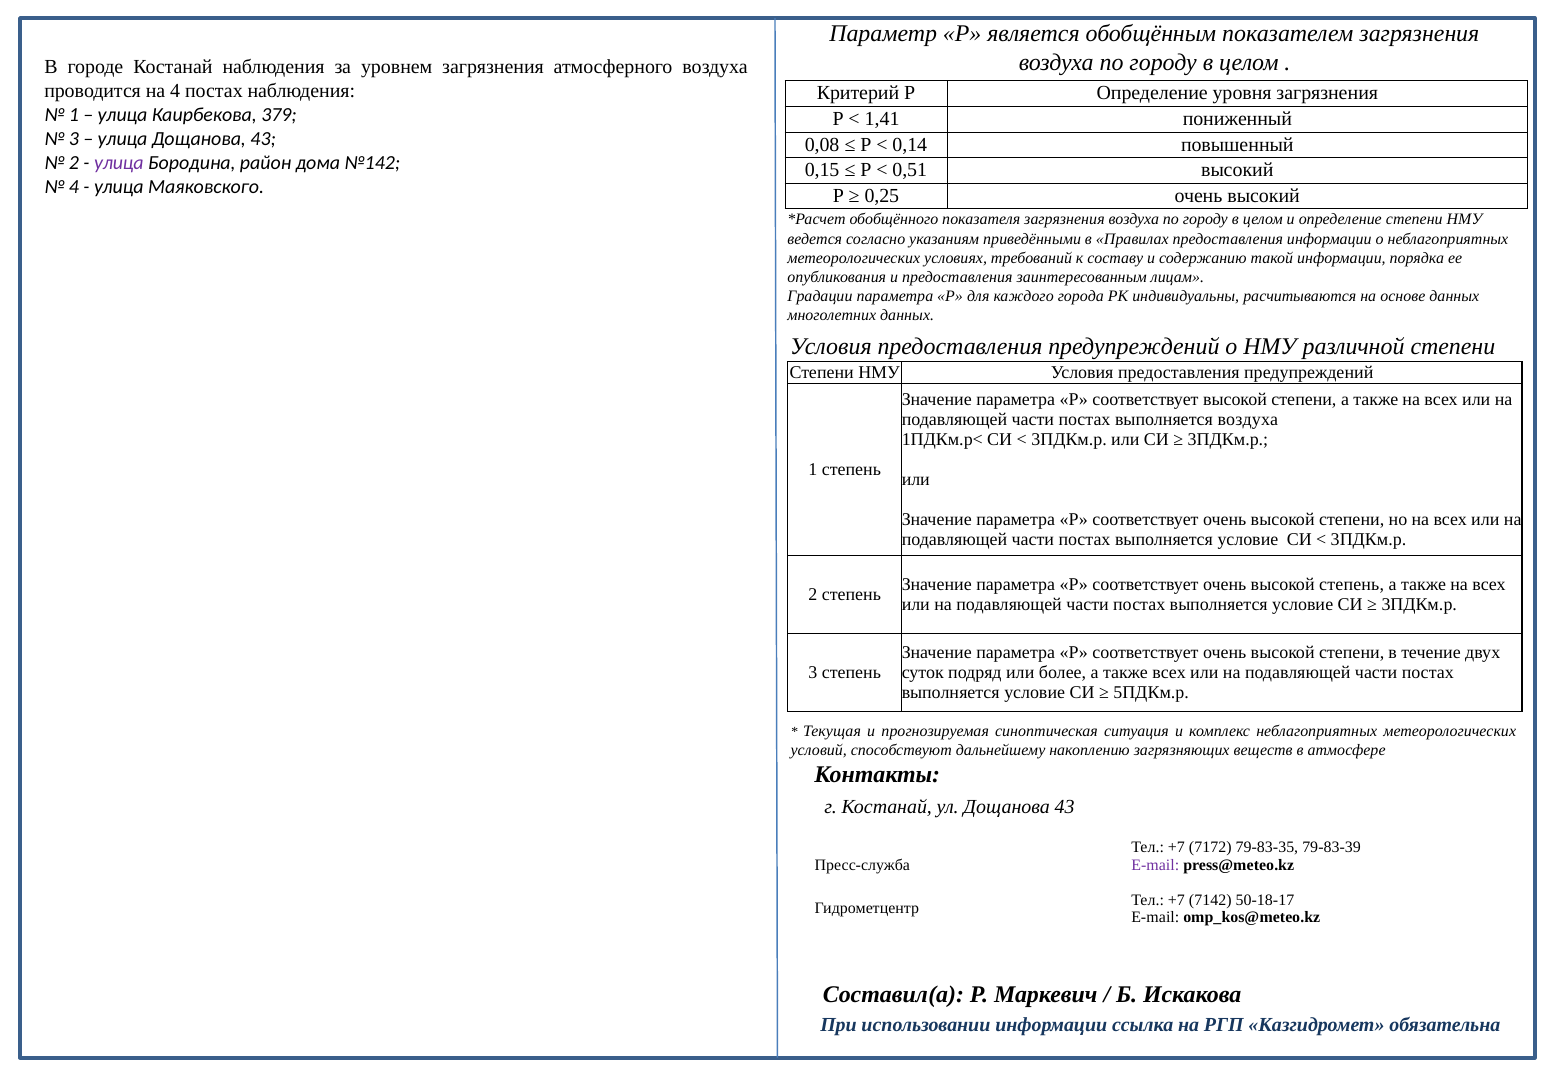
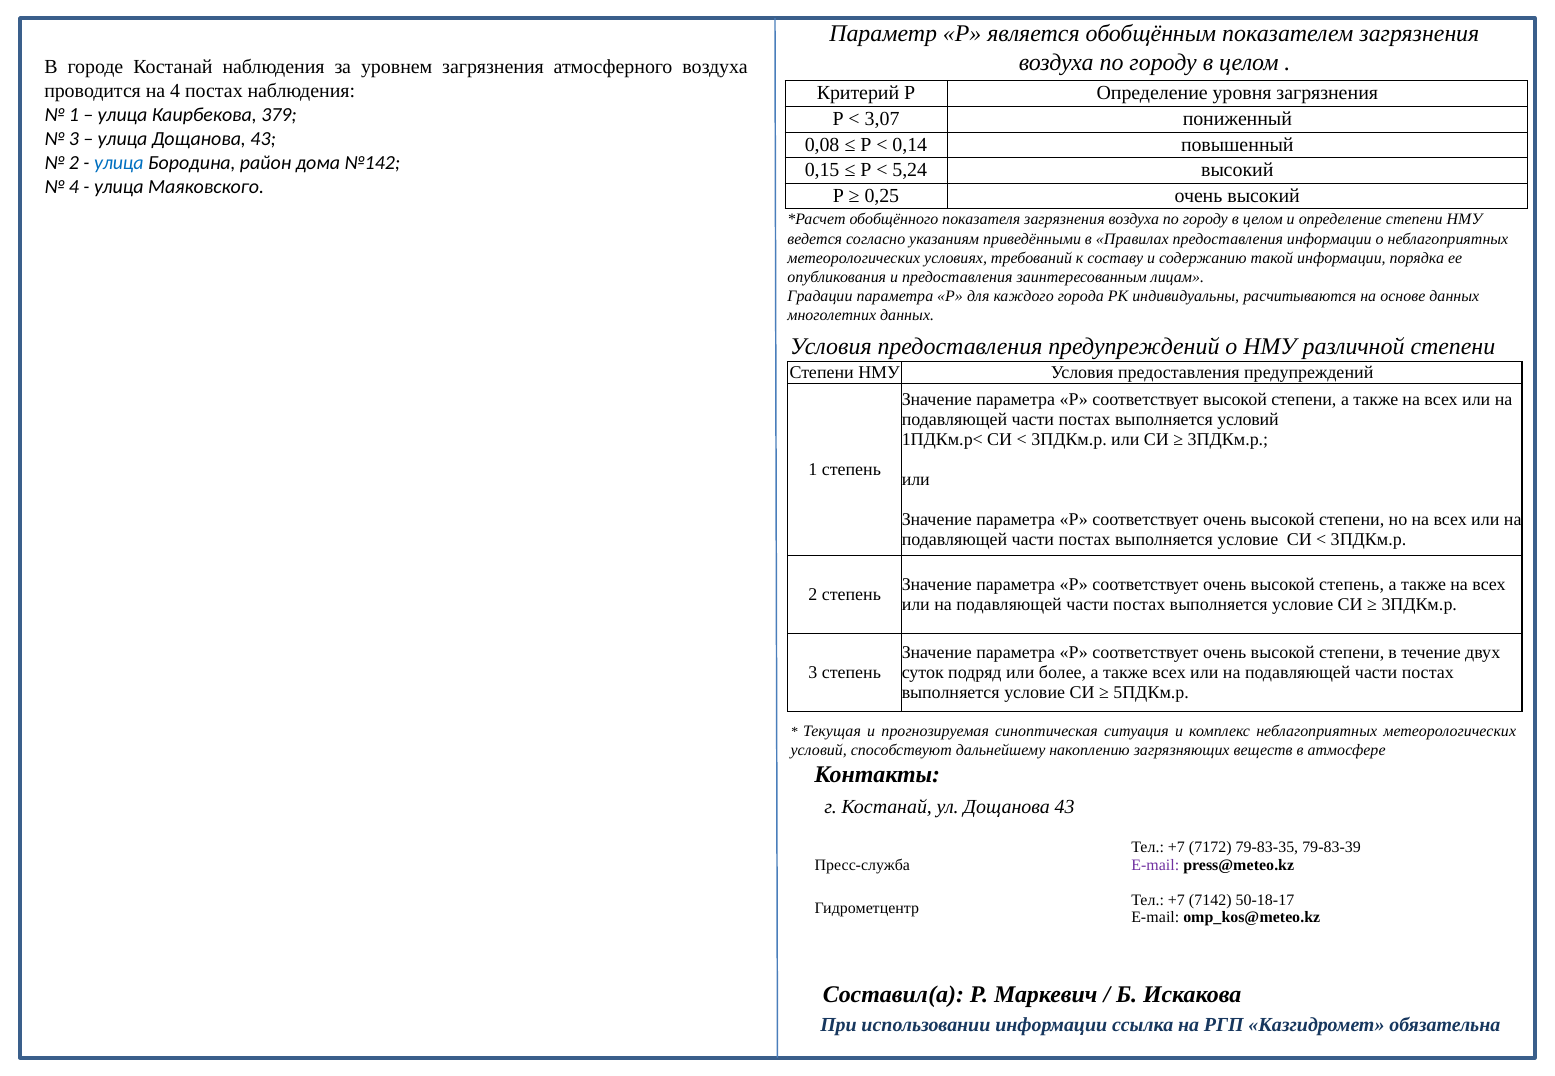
1,41: 1,41 -> 3,07
улица at (119, 163) colour: purple -> blue
0,51: 0,51 -> 5,24
выполняется воздуха: воздуха -> условий
